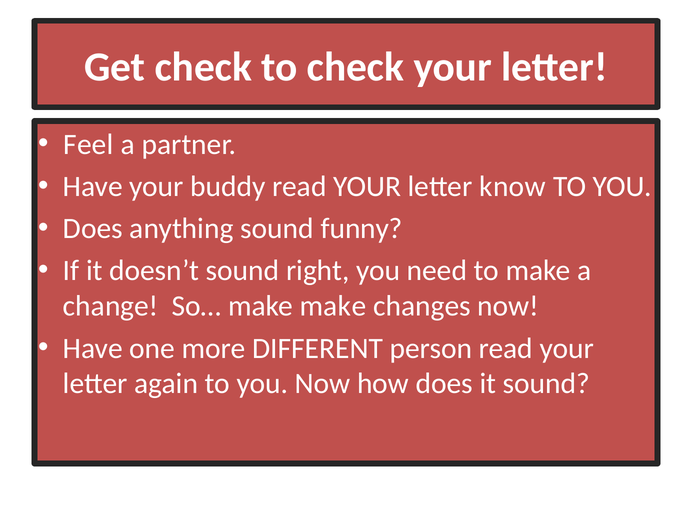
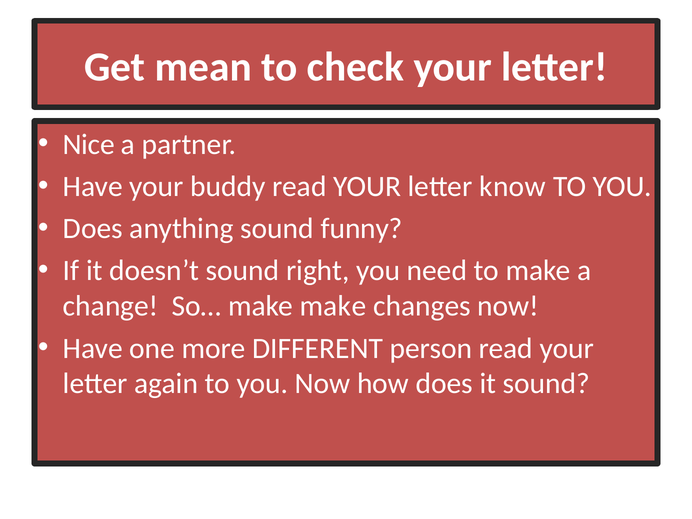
Get check: check -> mean
Feel: Feel -> Nice
